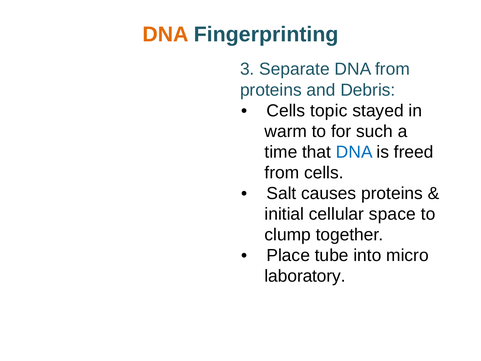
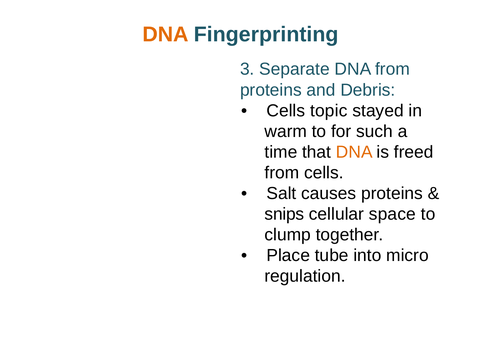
DNA at (354, 152) colour: blue -> orange
initial: initial -> snips
laboratory: laboratory -> regulation
